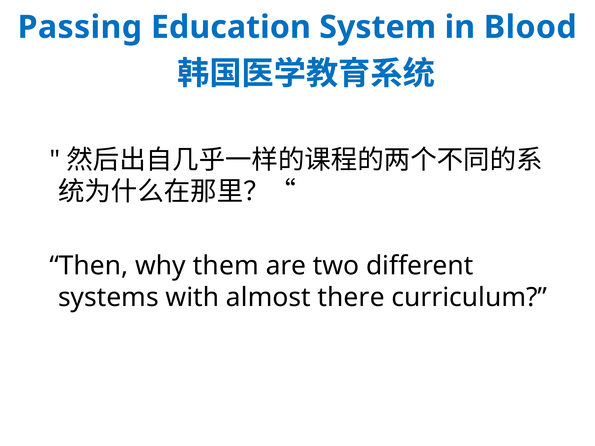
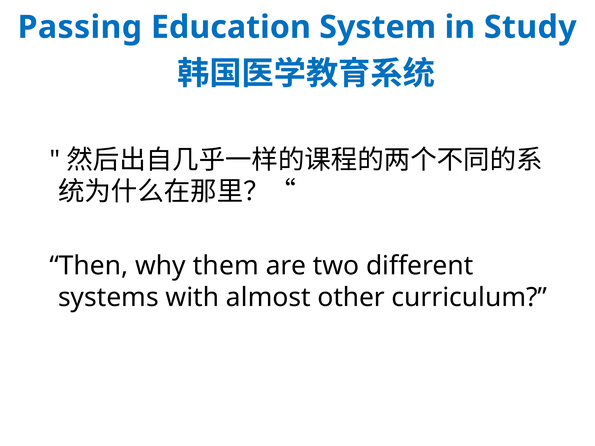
Blood: Blood -> Study
there: there -> other
